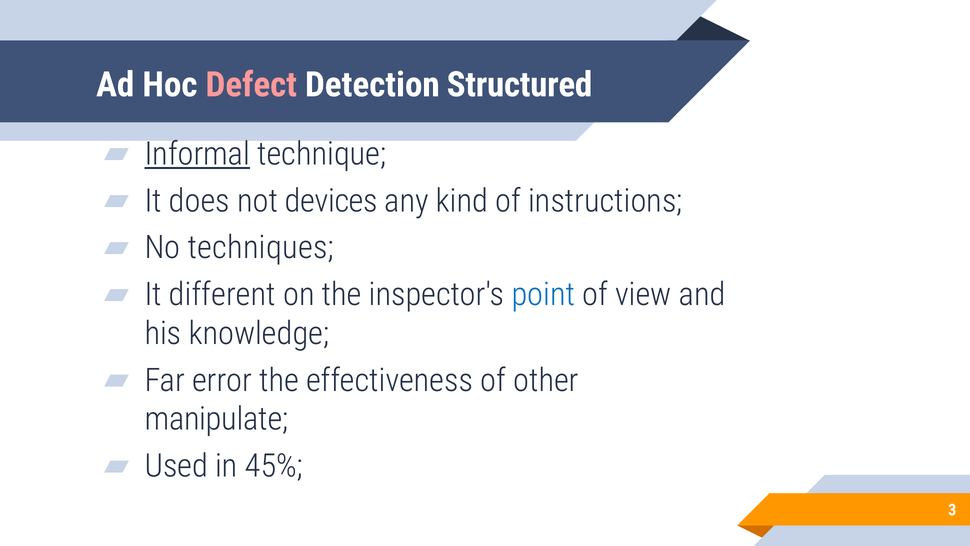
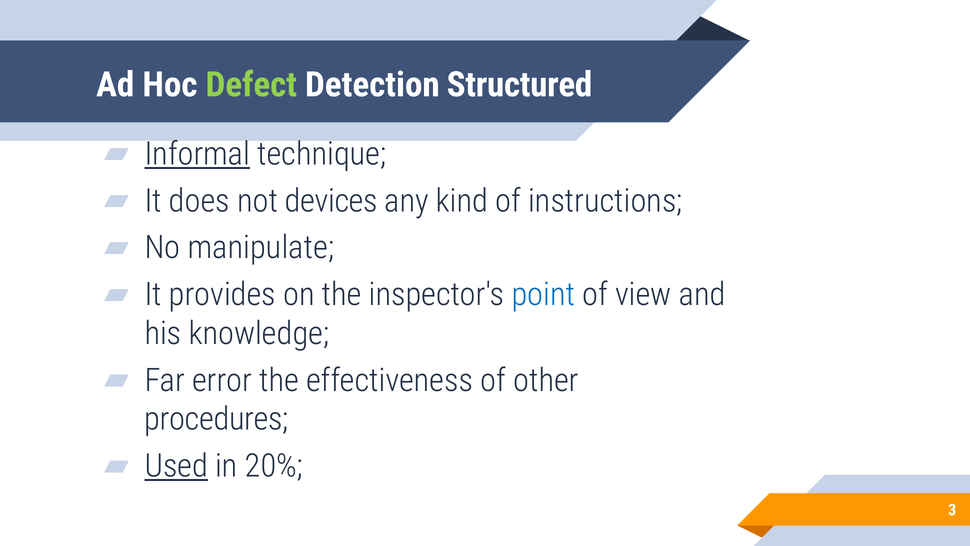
Defect colour: pink -> light green
techniques: techniques -> manipulate
different: different -> provides
manipulate: manipulate -> procedures
Used underline: none -> present
45%: 45% -> 20%
